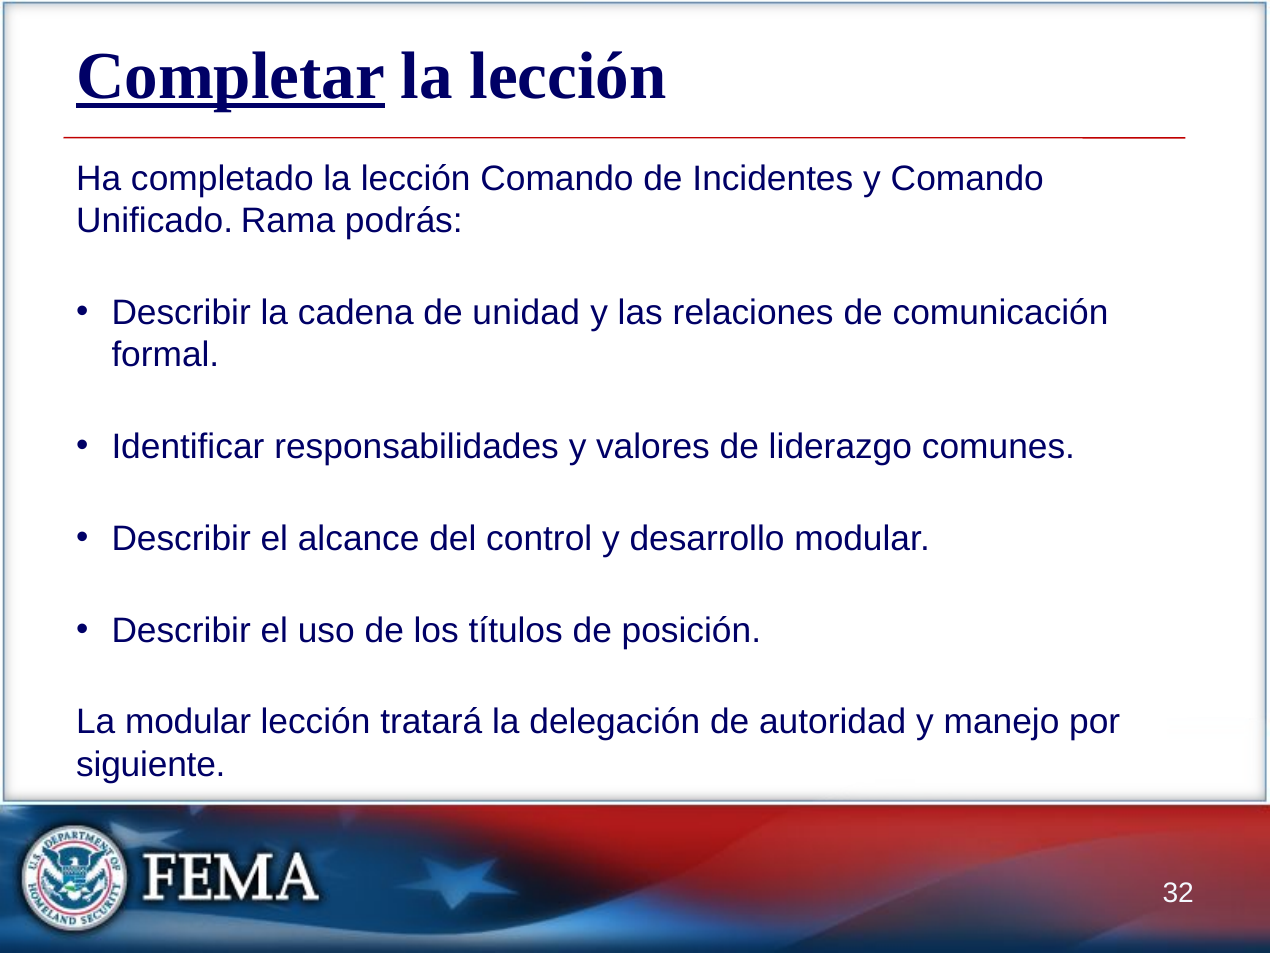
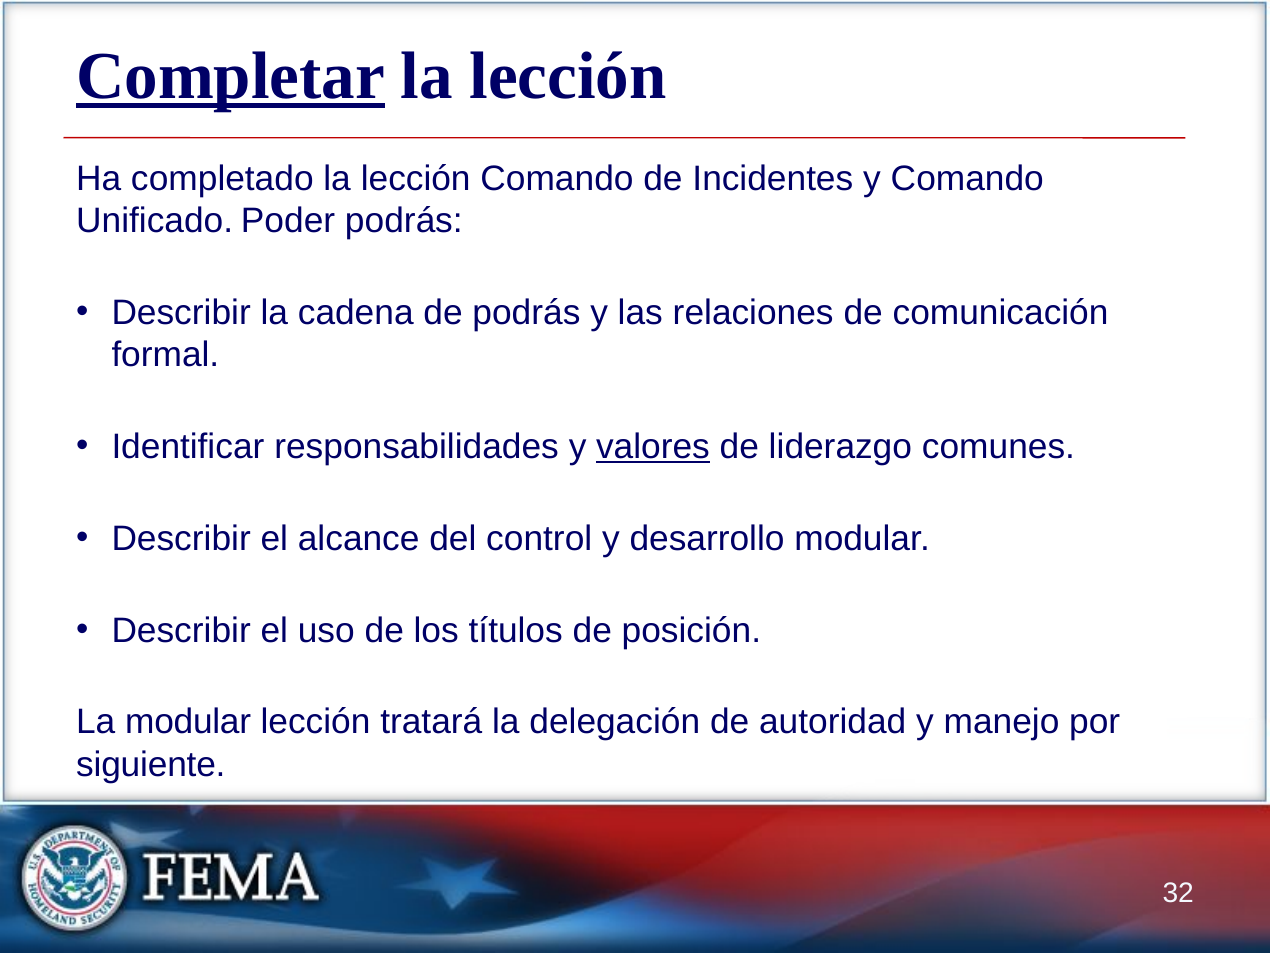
Rama: Rama -> Poder
de unidad: unidad -> podrás
valores underline: none -> present
